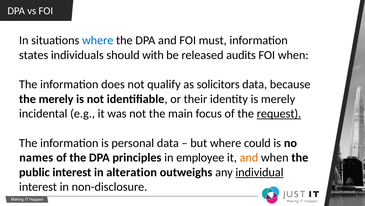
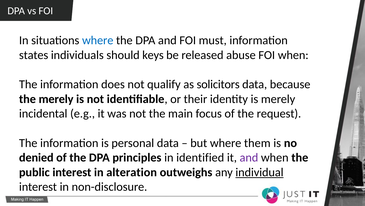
with: with -> keys
audits: audits -> abuse
request underline: present -> none
could: could -> them
names: names -> denied
employee: employee -> identified
and at (249, 157) colour: orange -> purple
